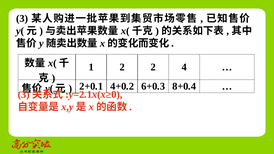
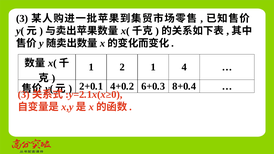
2 2: 2 -> 1
